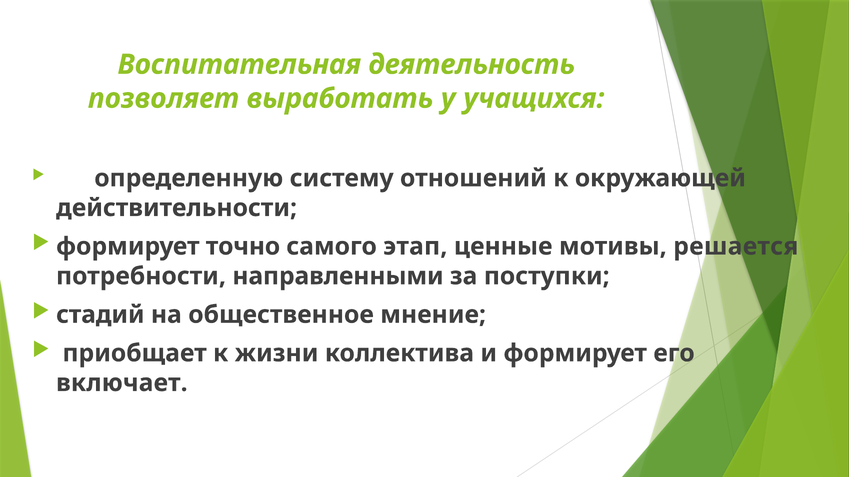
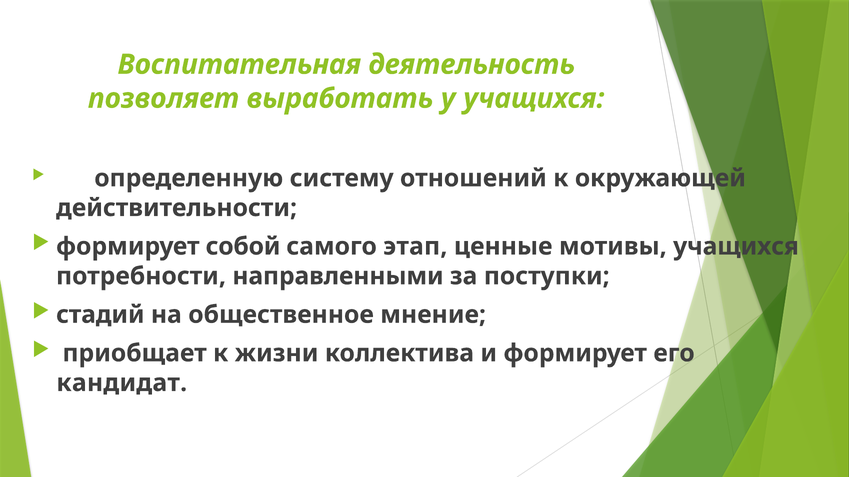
точно: точно -> собой
мотивы решается: решается -> учащихся
включает: включает -> кандидат
